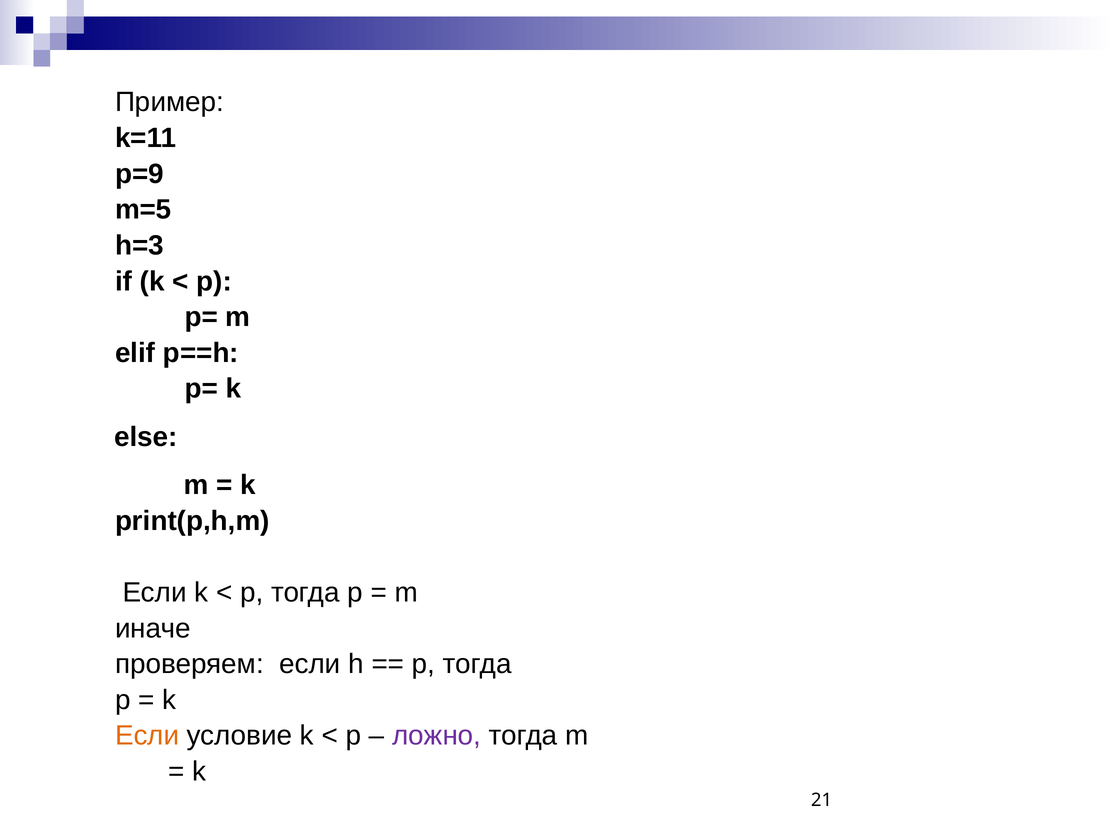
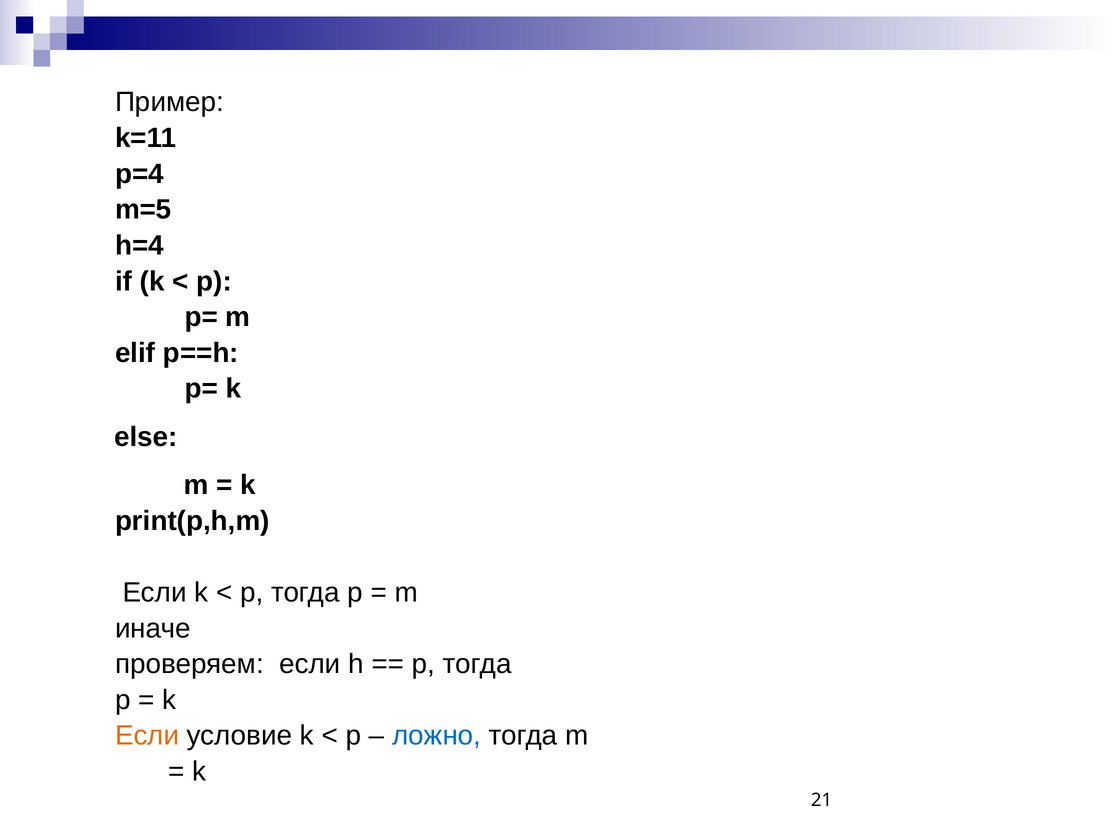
p=9: p=9 -> p=4
h=3: h=3 -> h=4
ложно colour: purple -> blue
